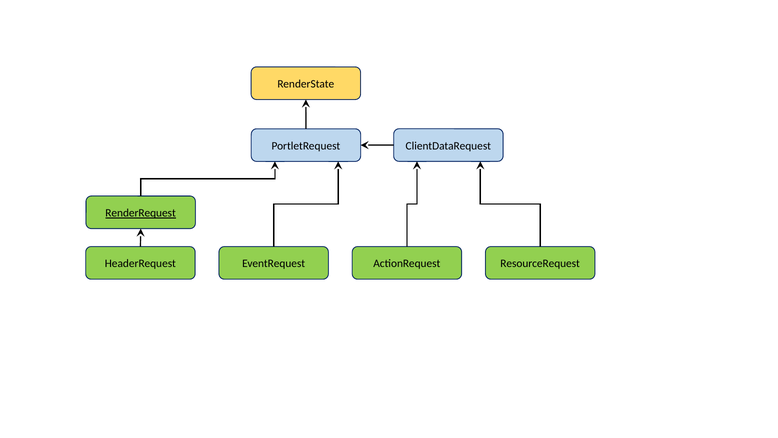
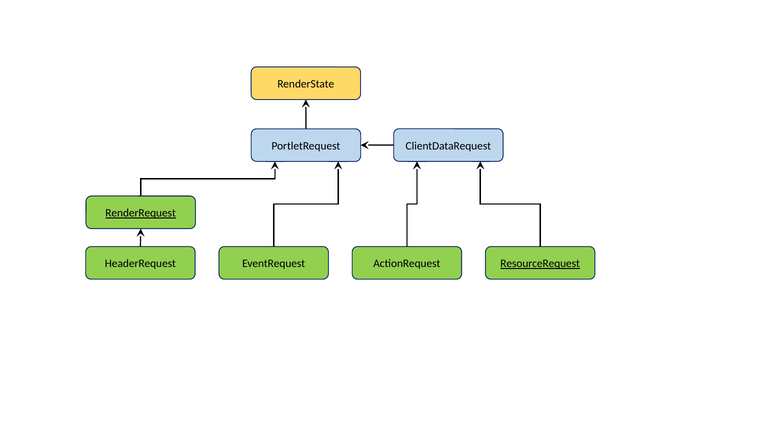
ResourceRequest underline: none -> present
